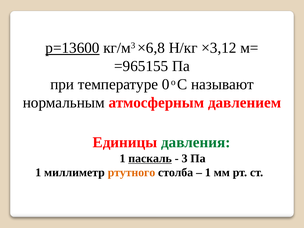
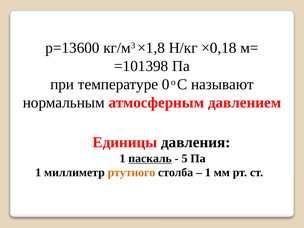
р=13600 underline: present -> none
×6,8: ×6,8 -> ×1,8
×3,12: ×3,12 -> ×0,18
=965155: =965155 -> =101398
давления colour: green -> black
3: 3 -> 5
